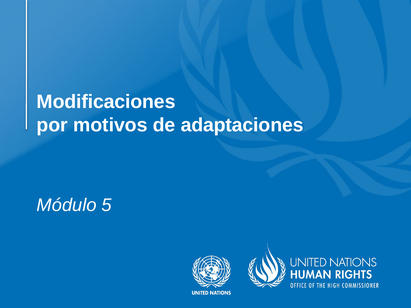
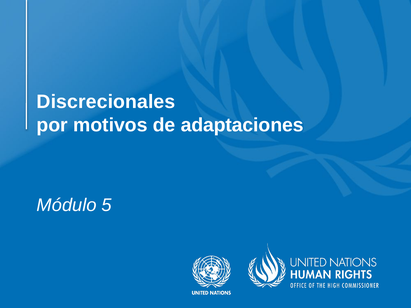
Modificaciones: Modificaciones -> Discrecionales
